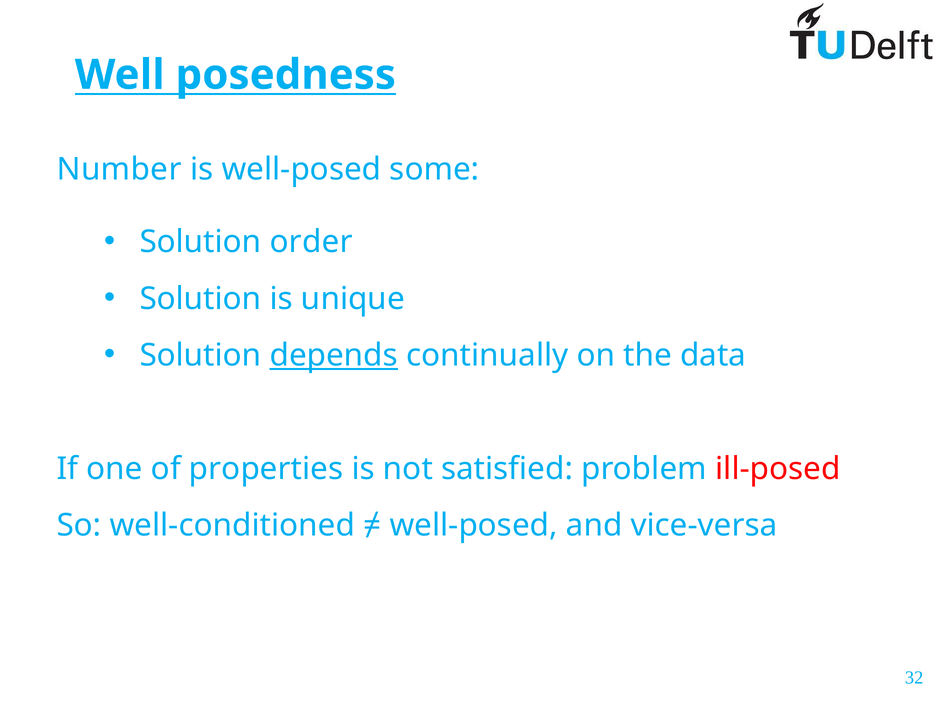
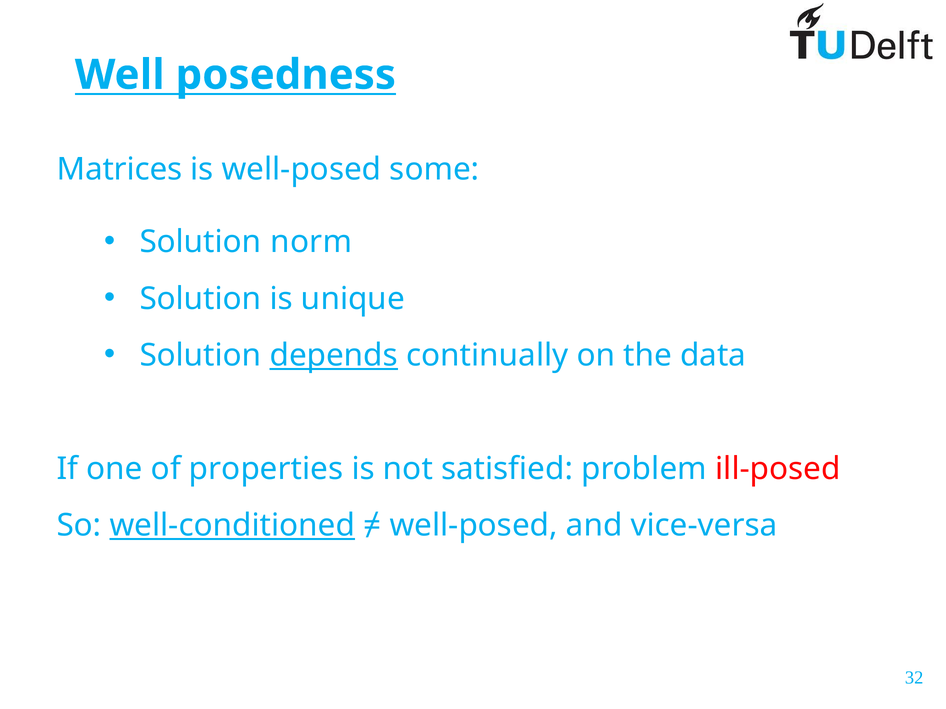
Number: Number -> Matrices
order: order -> norm
well-conditioned underline: none -> present
